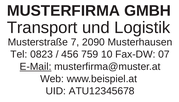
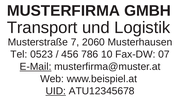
2090: 2090 -> 2060
0823: 0823 -> 0523
759: 759 -> 786
UID underline: none -> present
